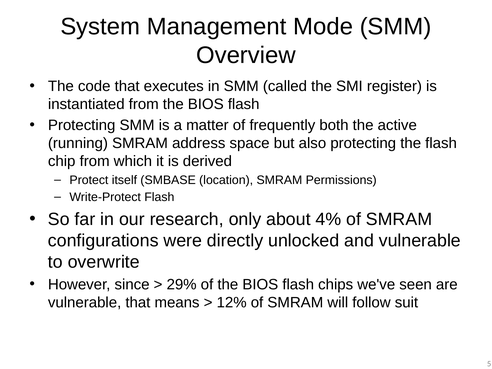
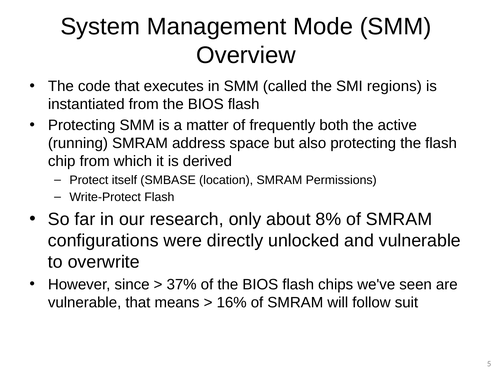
register: register -> regions
4%: 4% -> 8%
29%: 29% -> 37%
12%: 12% -> 16%
